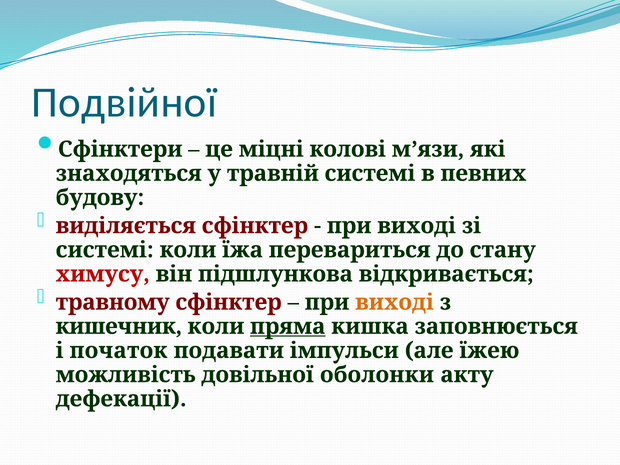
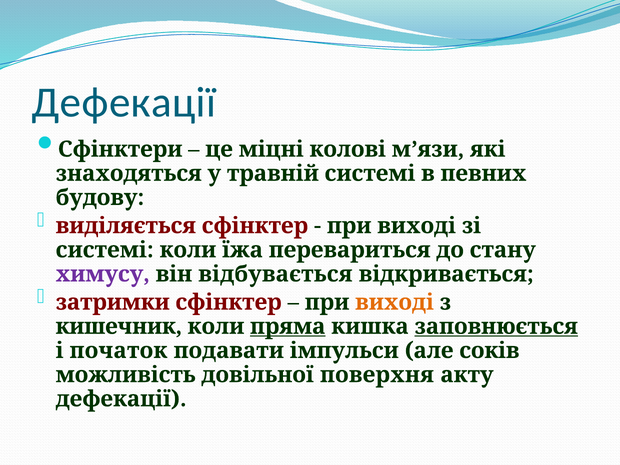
Подвійної at (124, 102): Подвійної -> Дефекації
химусу colour: red -> purple
підшлункова: підшлункова -> відбувається
травному: травному -> затримки
заповнюється underline: none -> present
їжею: їжею -> соків
оболонки: оболонки -> поверхня
